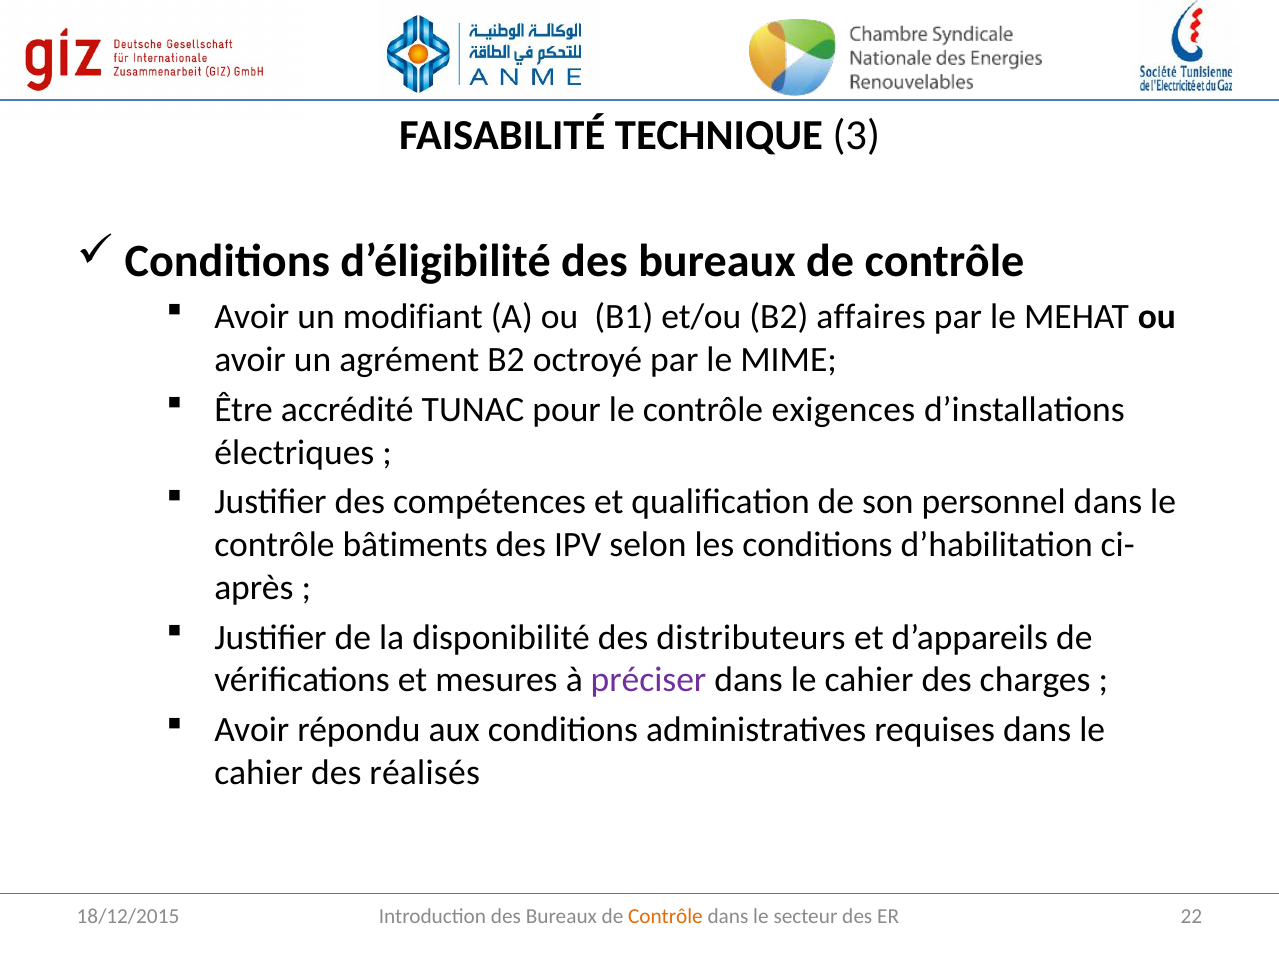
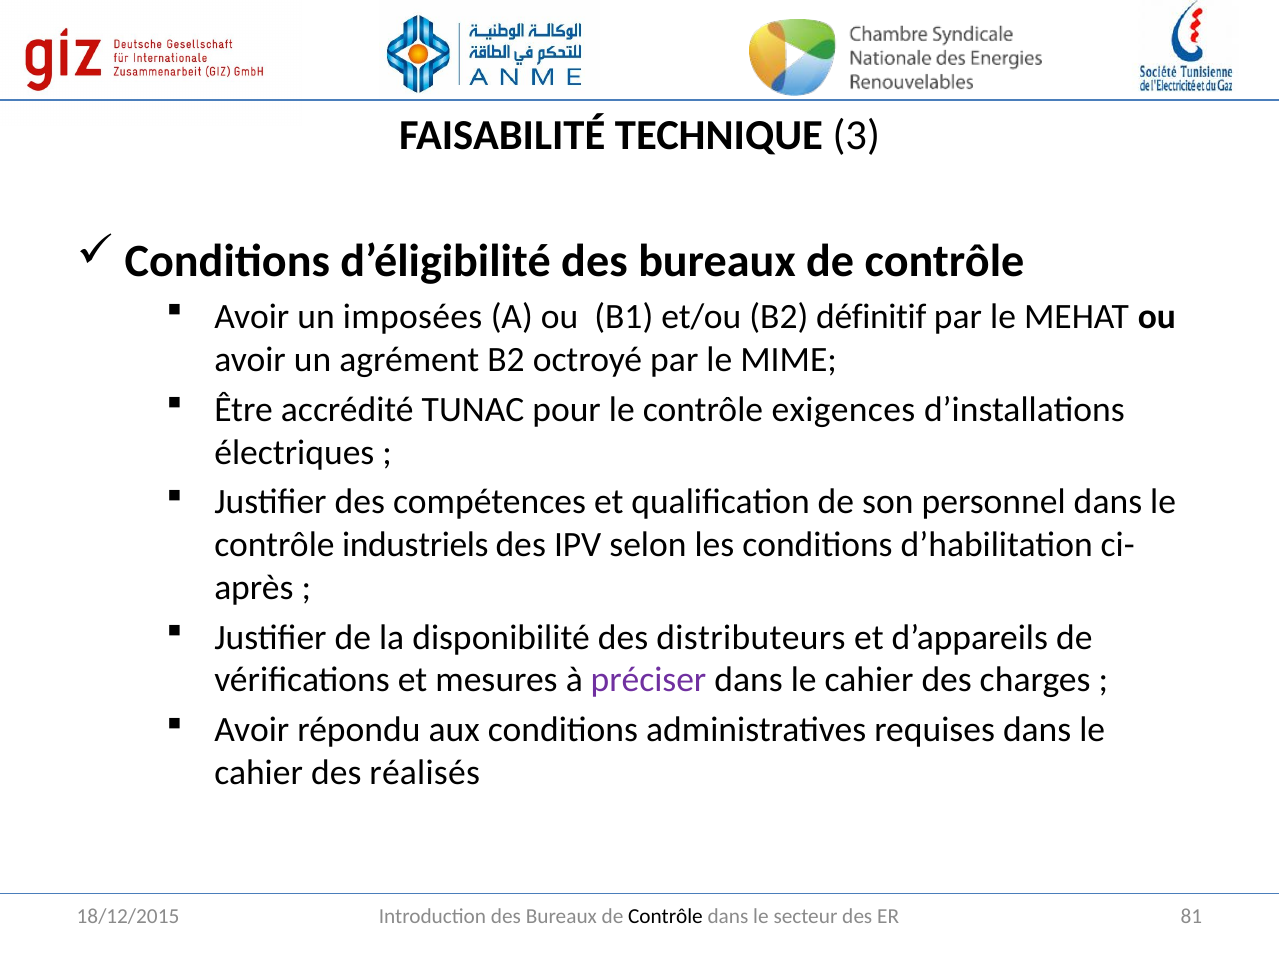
modifiant: modifiant -> imposées
affaires: affaires -> définitif
bâtiments: bâtiments -> industriels
Contrôle at (665, 916) colour: orange -> black
22: 22 -> 81
